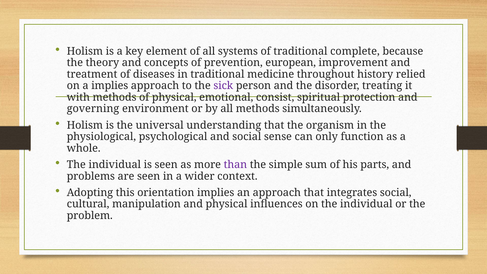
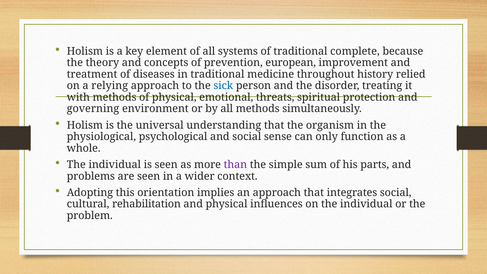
a implies: implies -> relying
sick colour: purple -> blue
consist: consist -> threats
manipulation: manipulation -> rehabilitation
